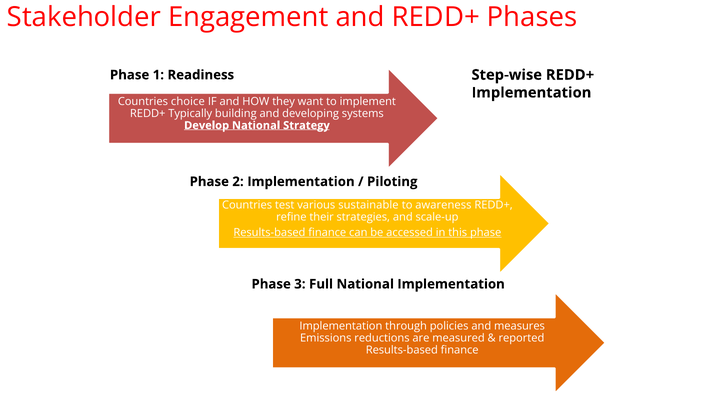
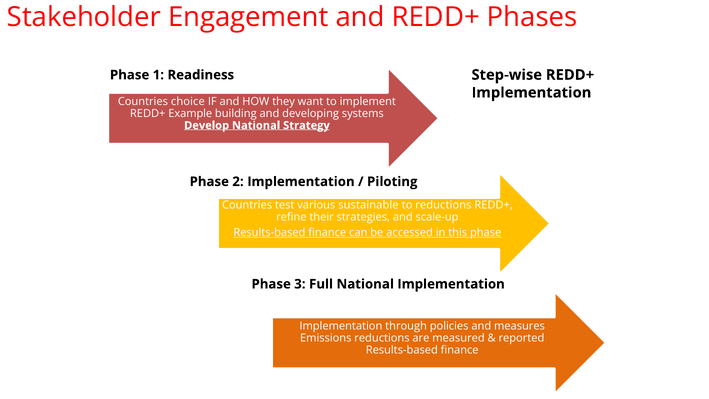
Typically: Typically -> Example
to awareness: awareness -> reductions
